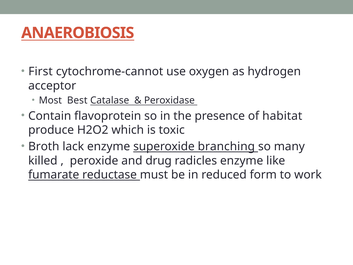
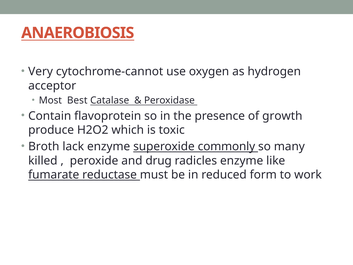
First: First -> Very
habitat: habitat -> growth
branching: branching -> commonly
